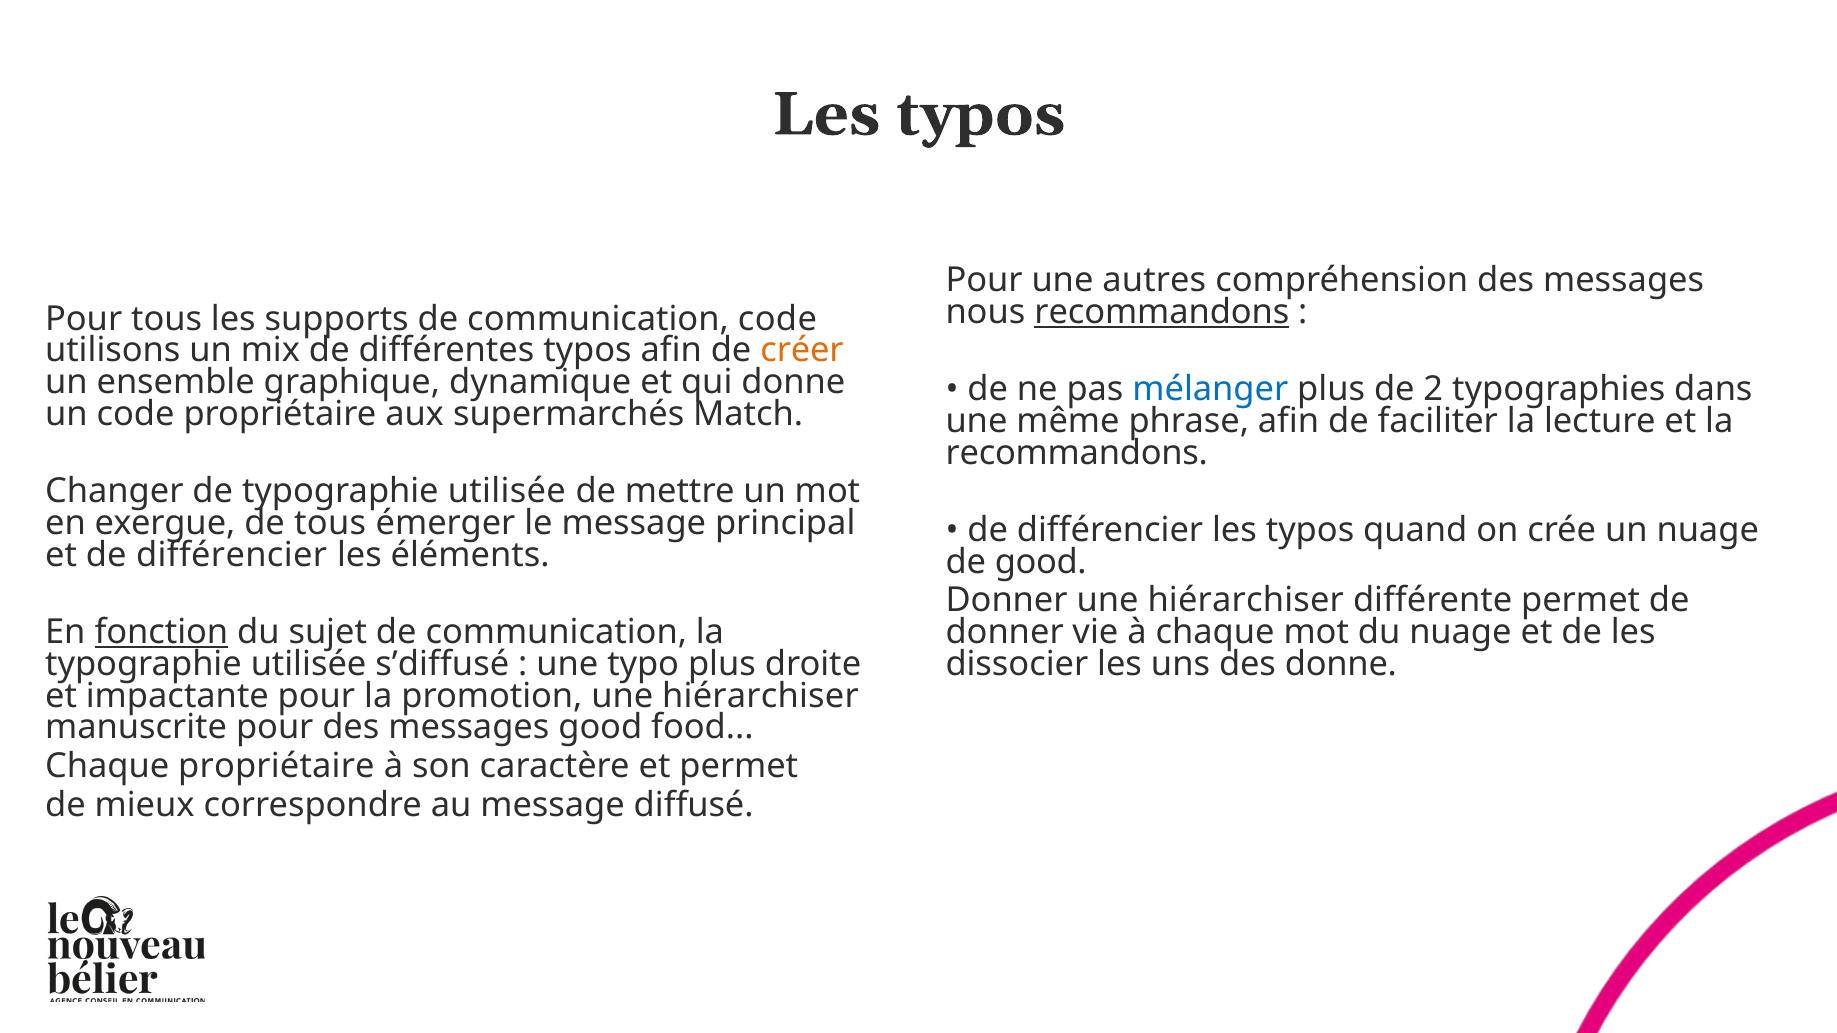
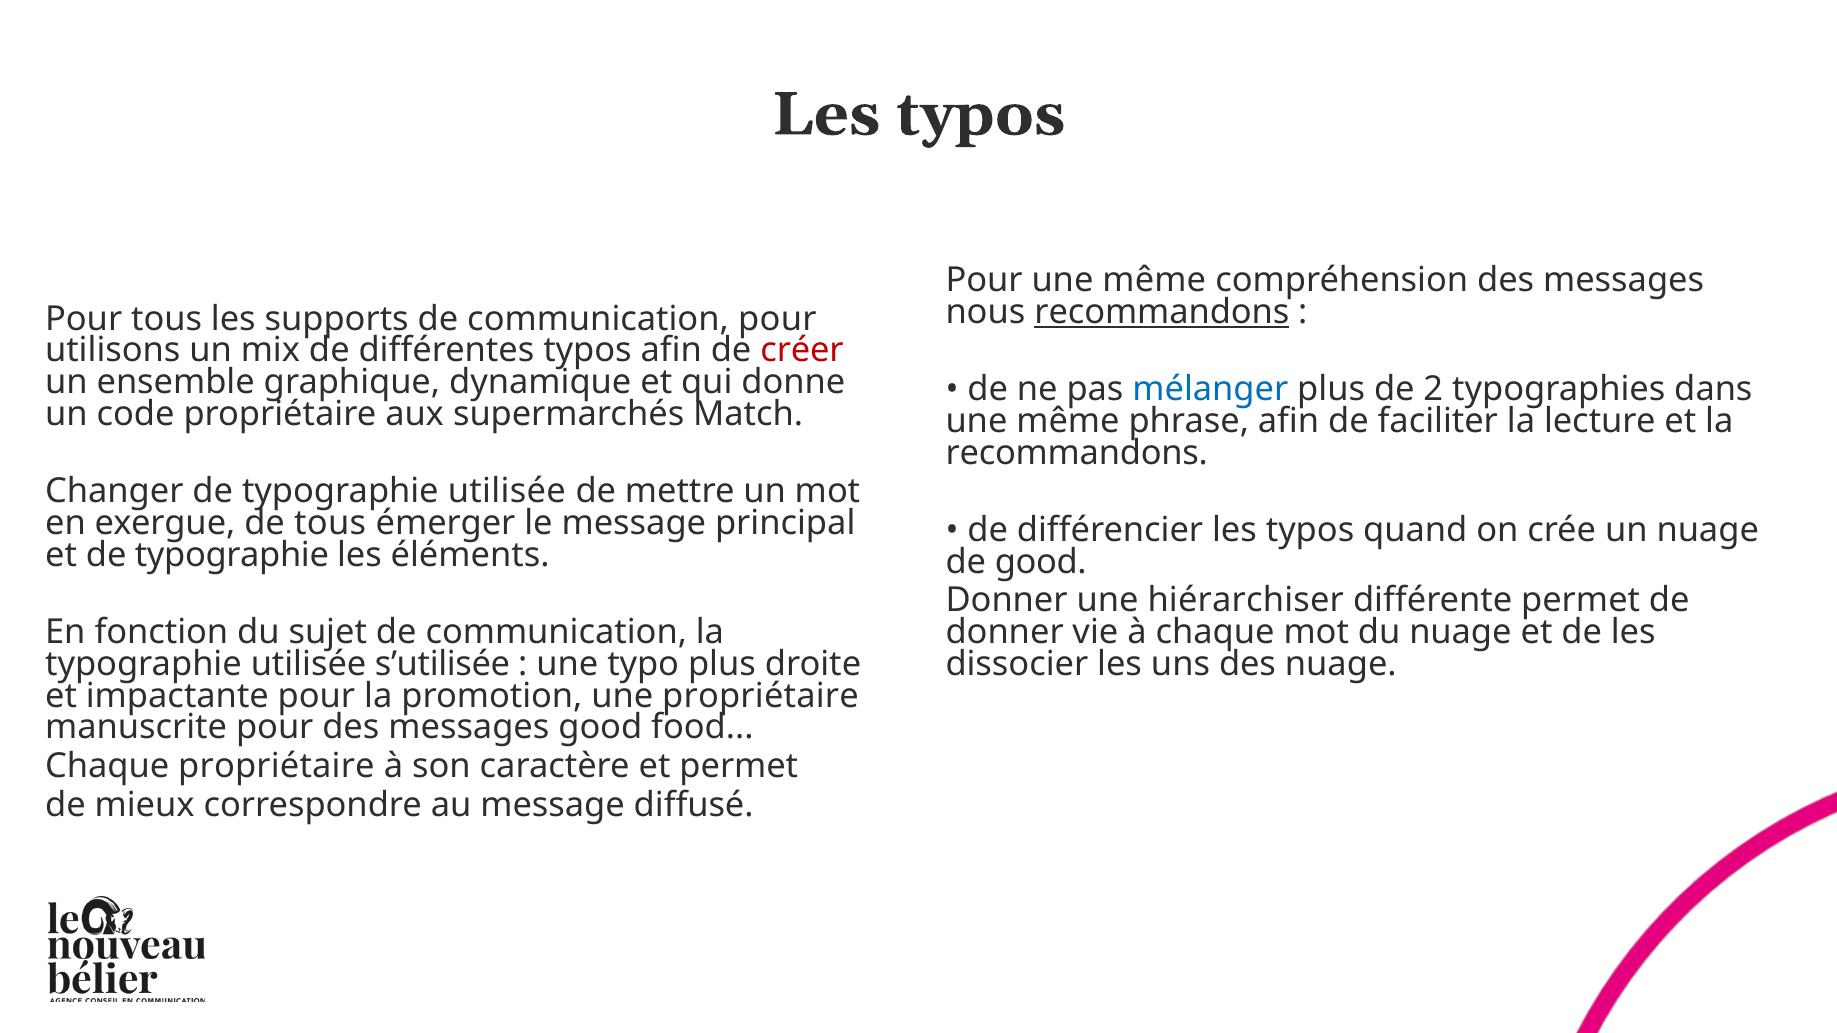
Pour une autres: autres -> même
communication code: code -> pour
créer colour: orange -> red
et de différencier: différencier -> typographie
fonction underline: present -> none
s’diffusé: s’diffusé -> s’utilisée
des donne: donne -> nuage
promotion une hiérarchiser: hiérarchiser -> propriétaire
